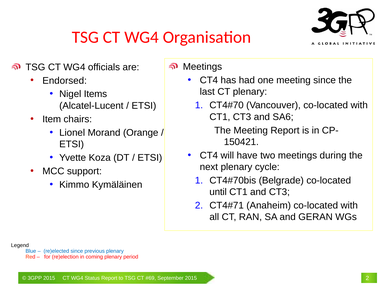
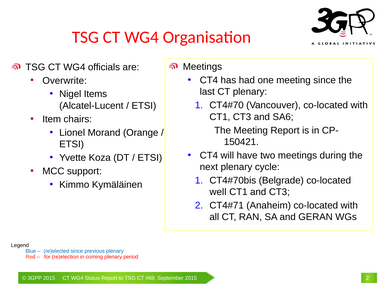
Endorsed: Endorsed -> Overwrite
until: until -> well
